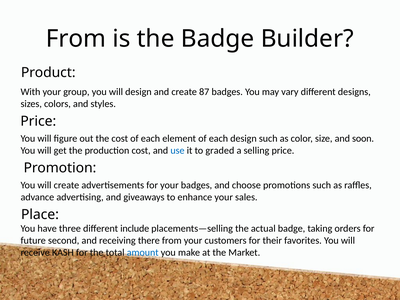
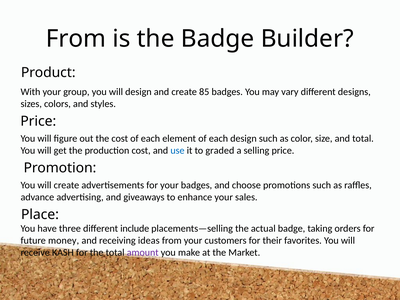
87: 87 -> 85
and soon: soon -> total
second: second -> money
there: there -> ideas
amount colour: blue -> purple
